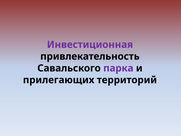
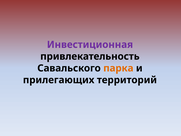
парка colour: purple -> orange
